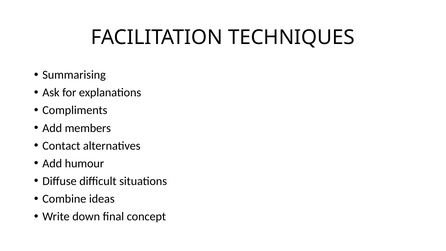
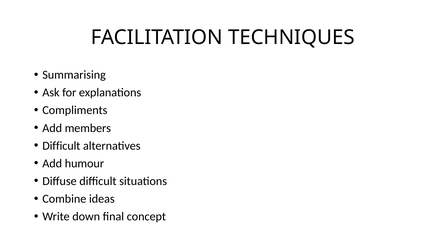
Contact at (61, 146): Contact -> Difficult
